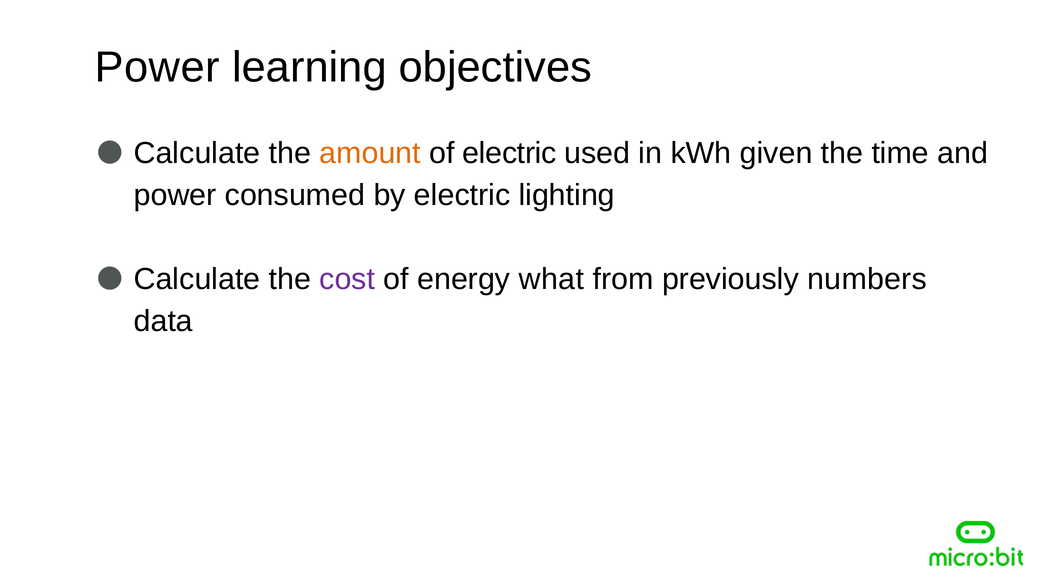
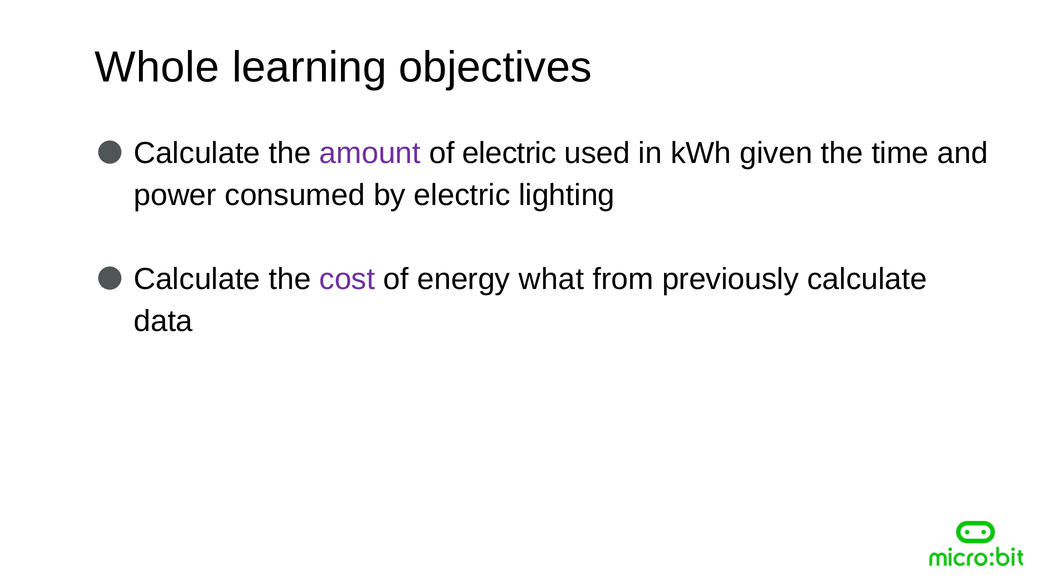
Power at (157, 68): Power -> Whole
amount colour: orange -> purple
previously numbers: numbers -> calculate
